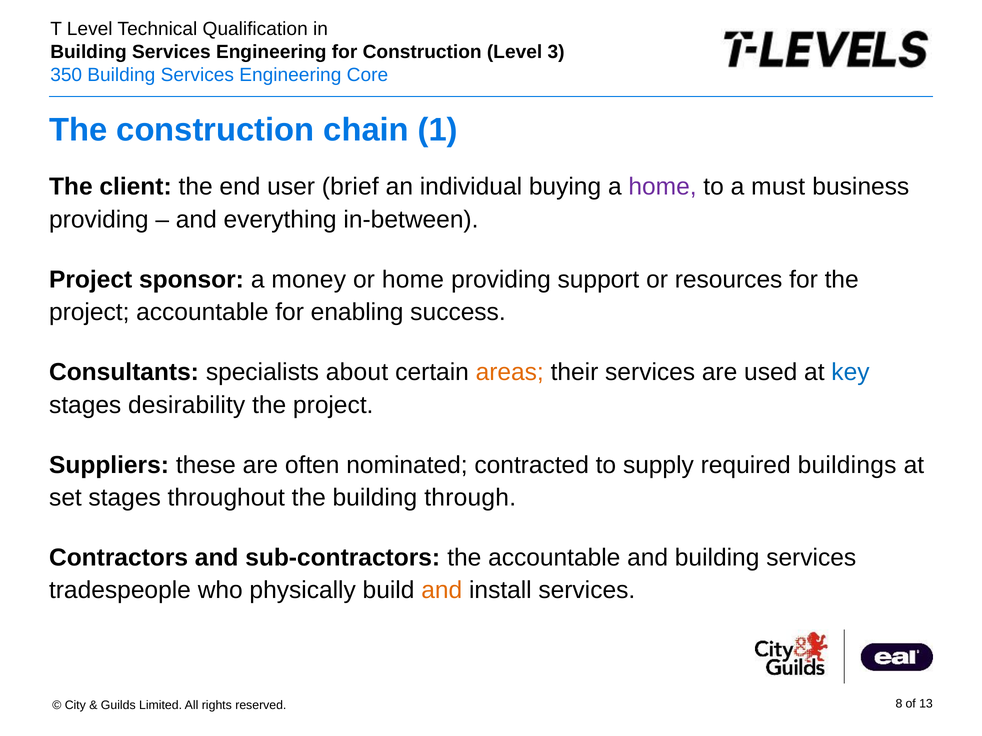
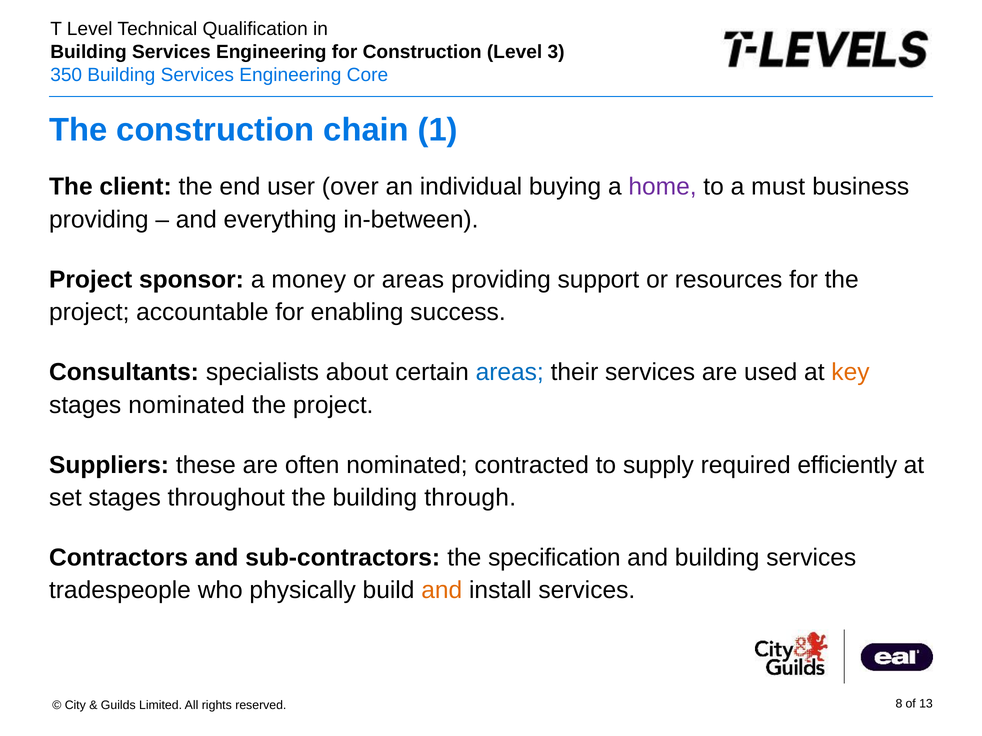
brief: brief -> over
or home: home -> areas
areas at (510, 372) colour: orange -> blue
key colour: blue -> orange
stages desirability: desirability -> nominated
buildings: buildings -> efficiently
the accountable: accountable -> specification
